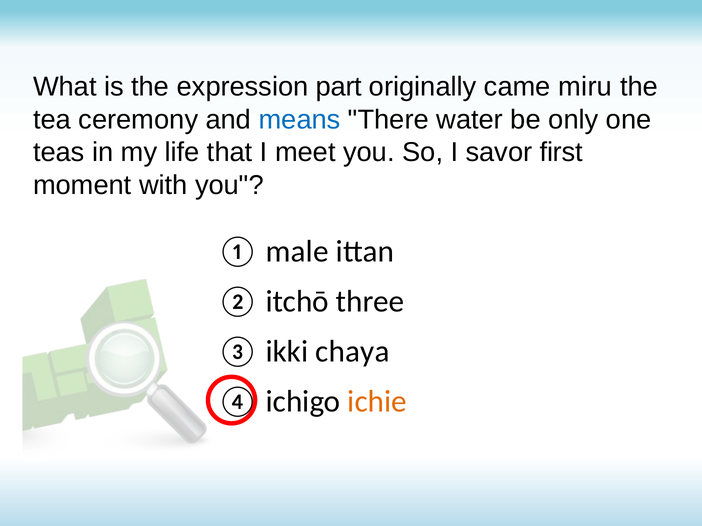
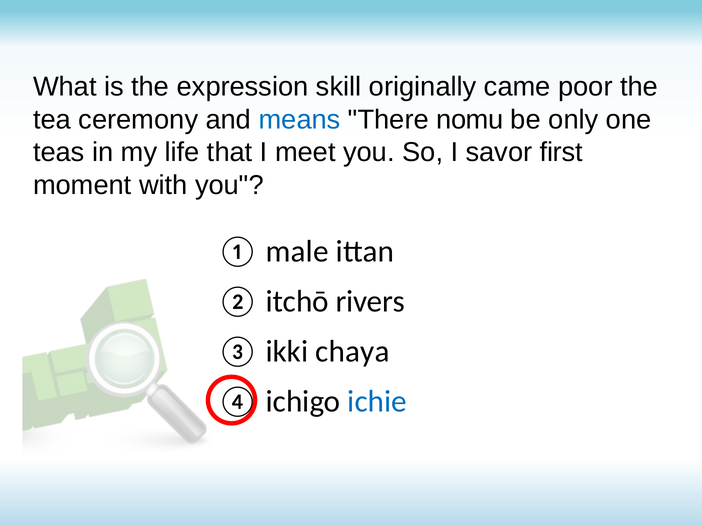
part: part -> skill
miru: miru -> poor
water: water -> nomu
three: three -> rivers
ichie colour: orange -> blue
